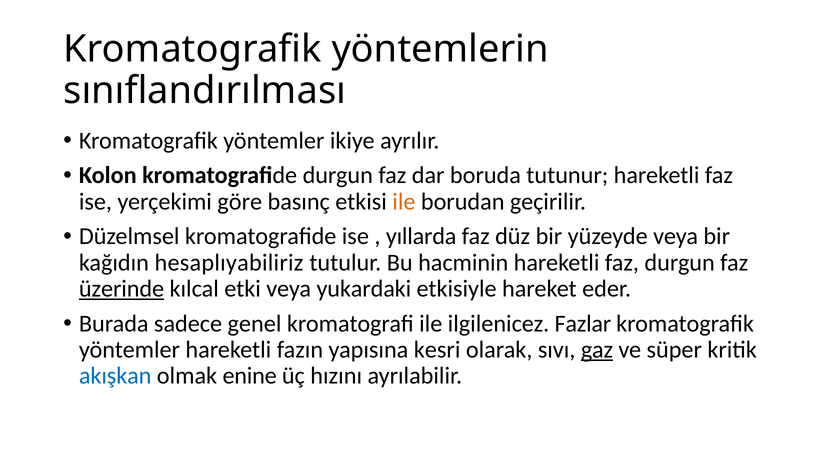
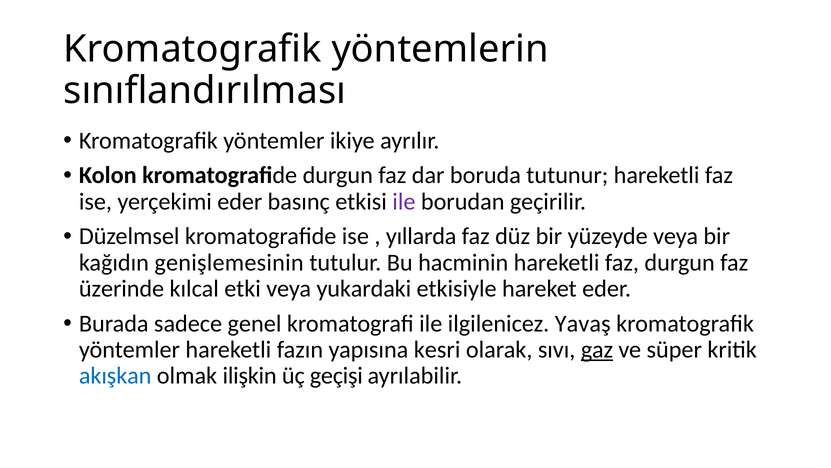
yerçekimi göre: göre -> eder
ile at (404, 201) colour: orange -> purple
hesaplıyabiliriz: hesaplıyabiliriz -> genişlemesinin
üzerinde underline: present -> none
Fazlar: Fazlar -> Yavaş
enine: enine -> ilişkin
hızını: hızını -> geçişi
